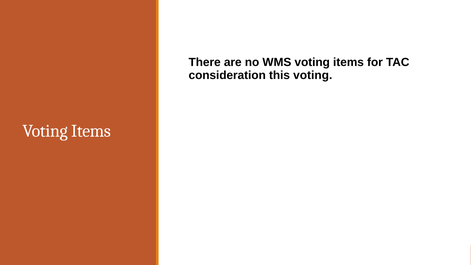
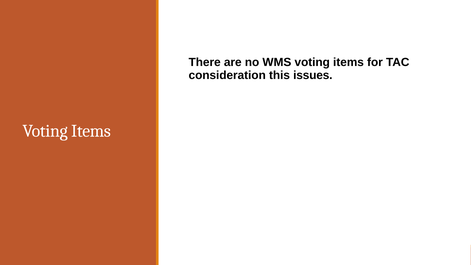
this voting: voting -> issues
